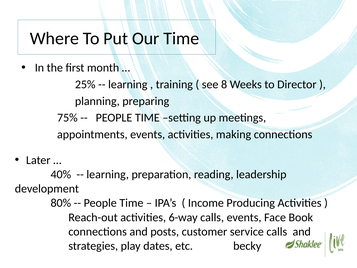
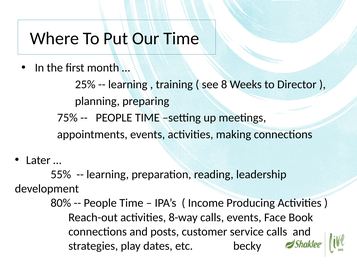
40%: 40% -> 55%
6-way: 6-way -> 8-way
